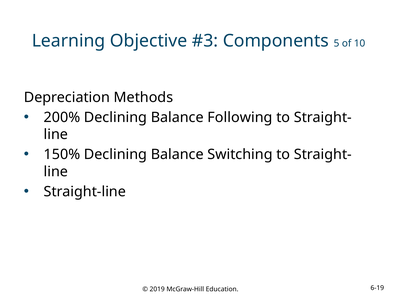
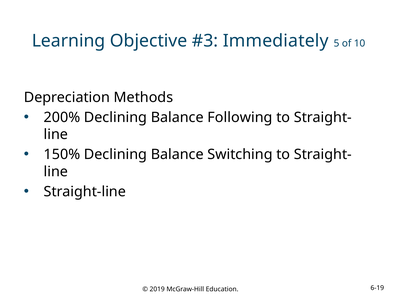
Components: Components -> Immediately
